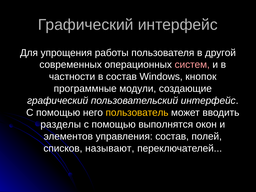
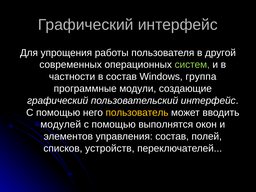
систем colour: pink -> light green
кнопок: кнопок -> группа
разделы: разделы -> модулей
называют: называют -> устройств
